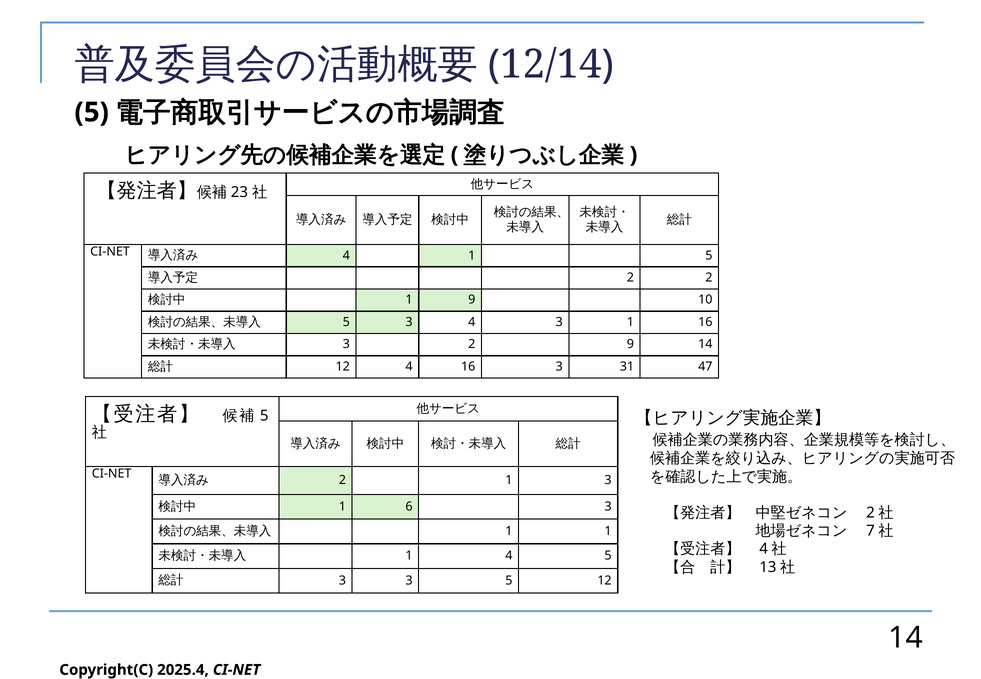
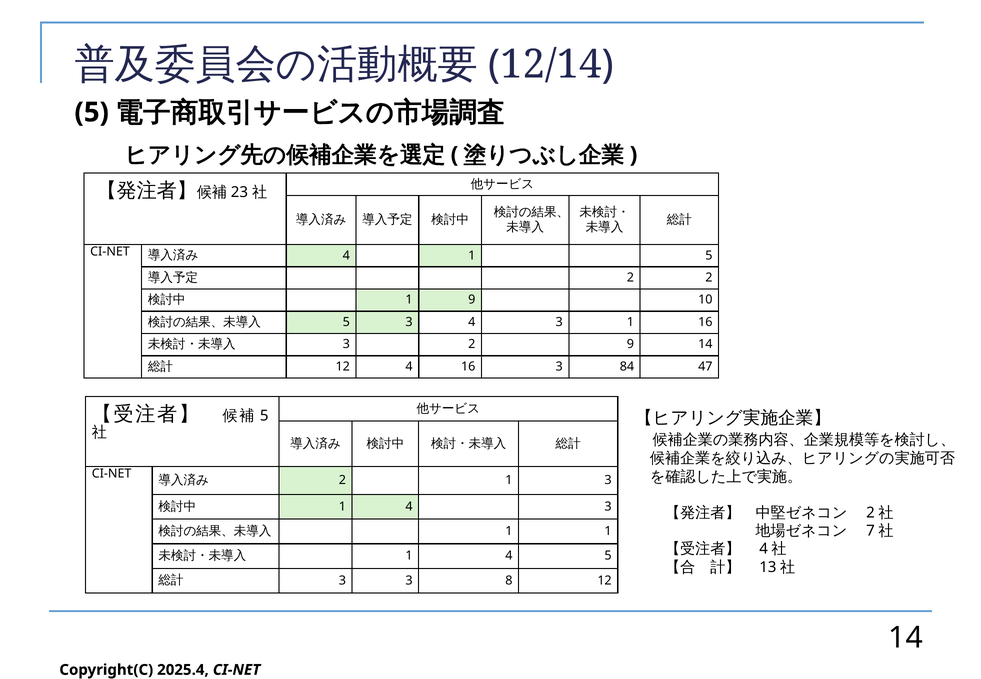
31: 31 -> 84
6 at (409, 507): 6 -> 4
3 5: 5 -> 8
